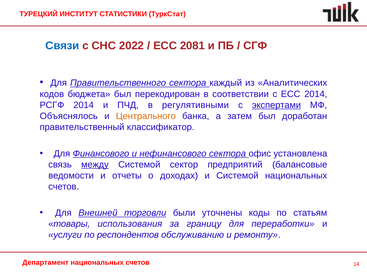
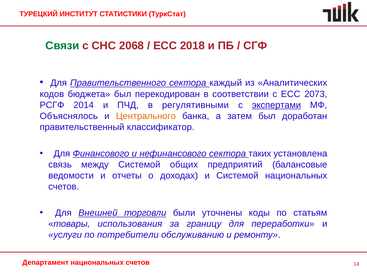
Связи colour: blue -> green
2022: 2022 -> 2068
2081: 2081 -> 2018
ЕСС 2014: 2014 -> 2073
офис: офис -> таких
между underline: present -> none
сектор: сектор -> общих
респондентов: респондентов -> потребители
